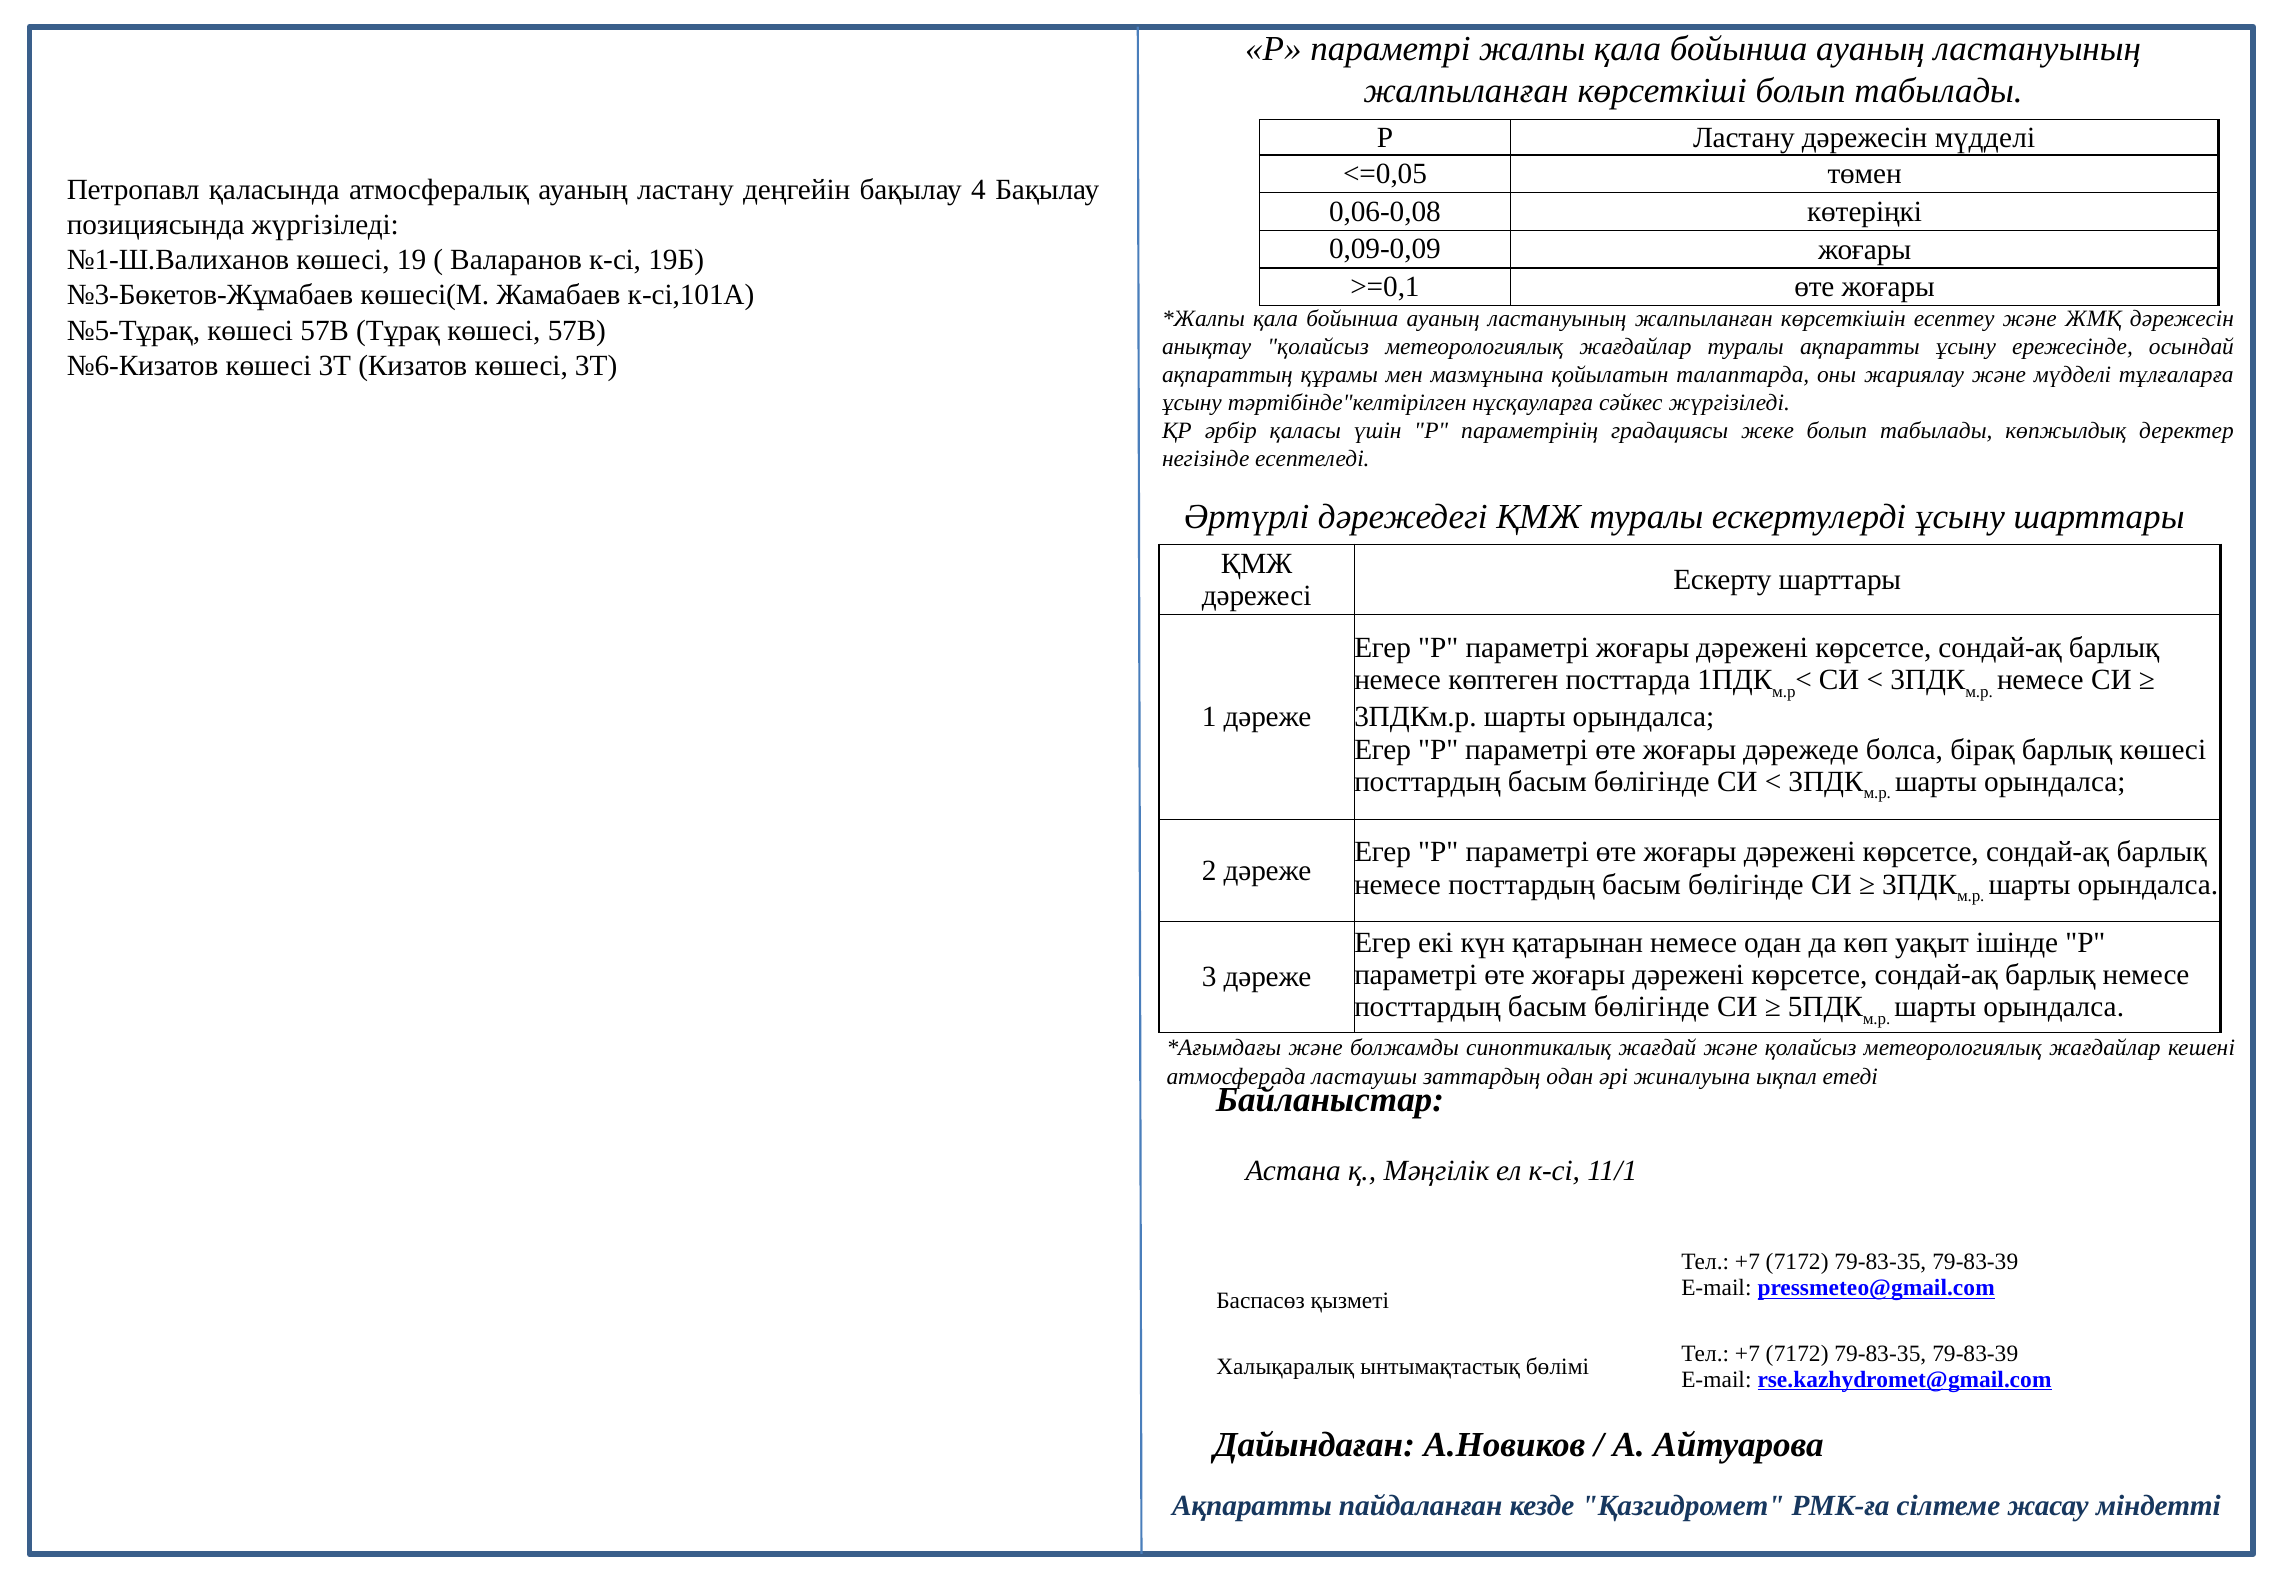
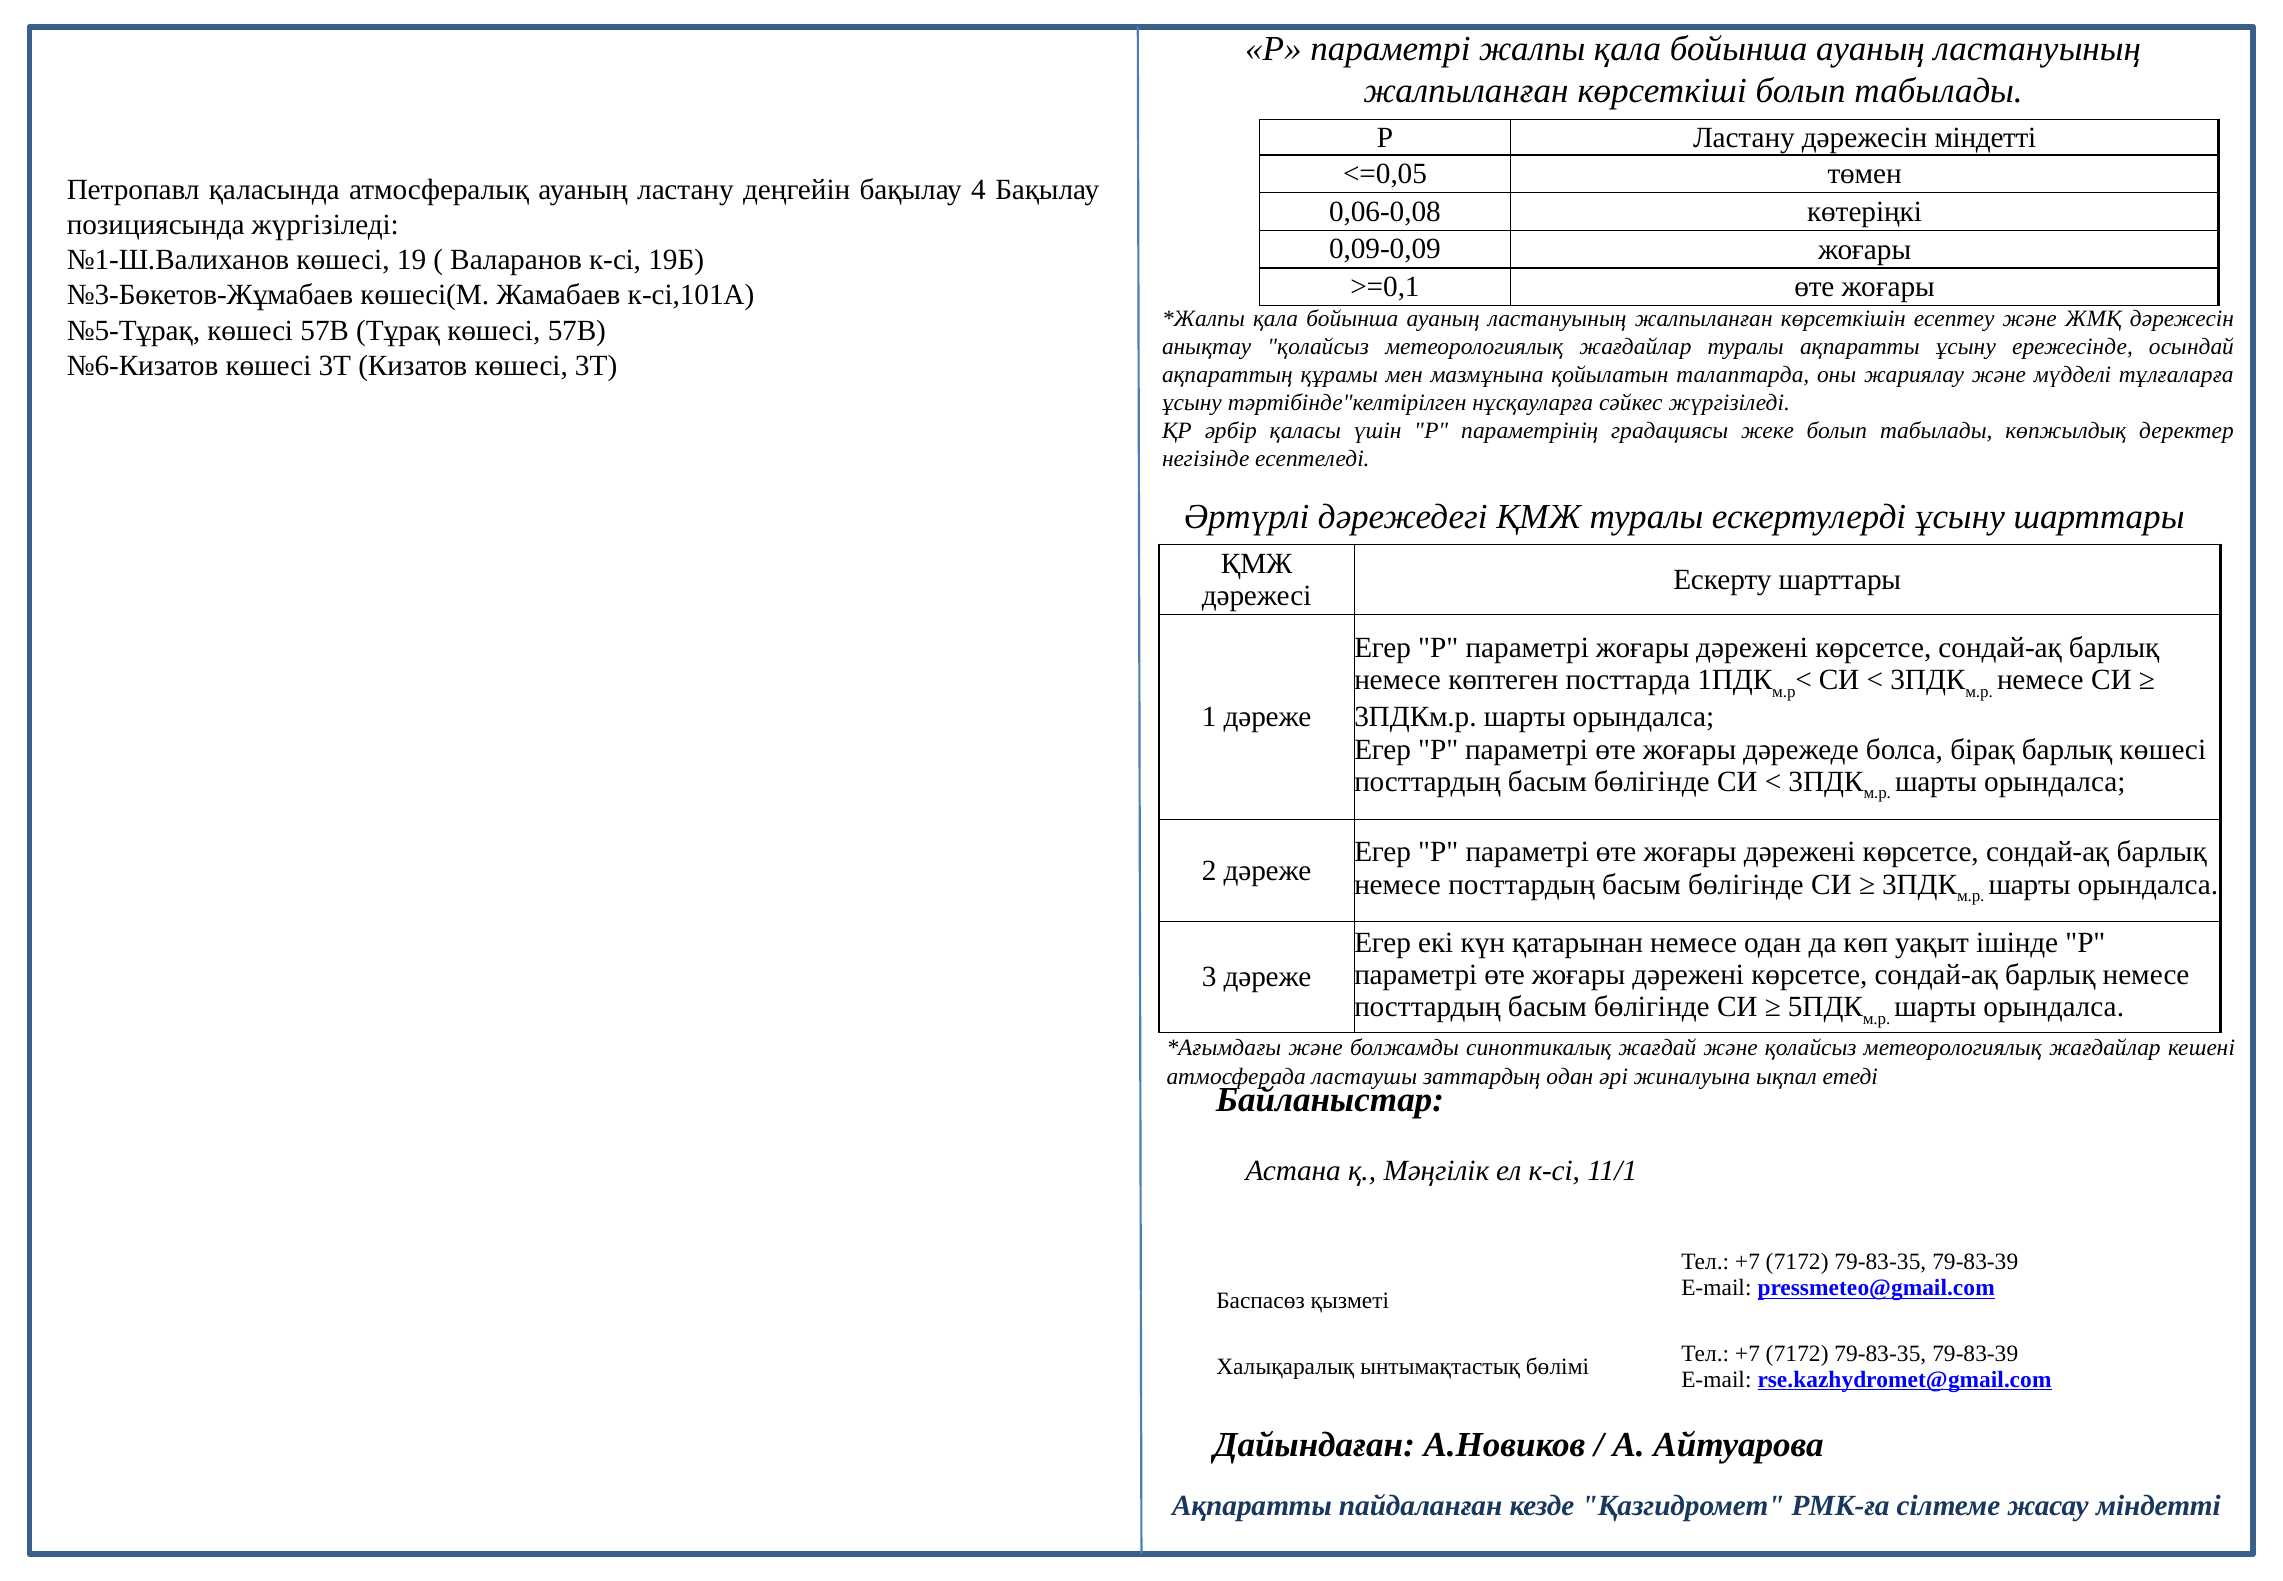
дәрежесін мүдделі: мүдделі -> міндетті
